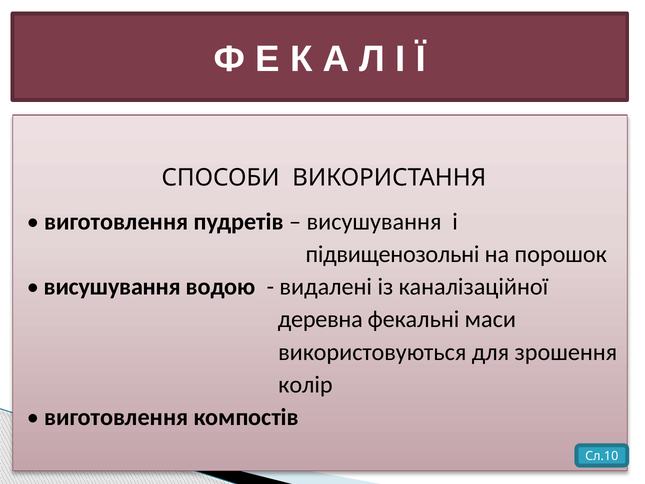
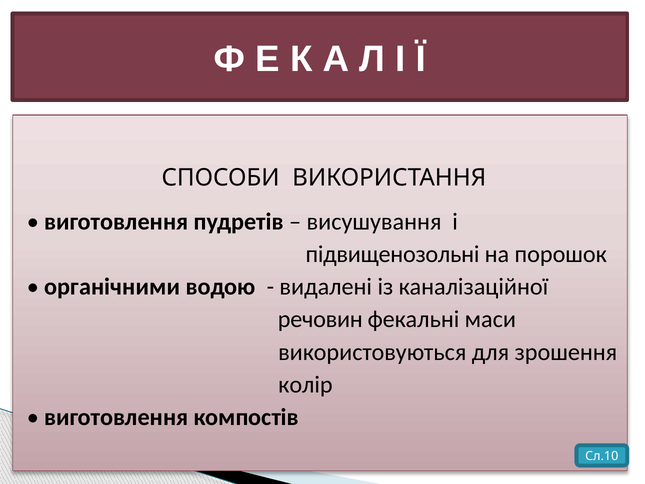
висушування at (112, 287): висушування -> органічними
деревна: деревна -> речовин
